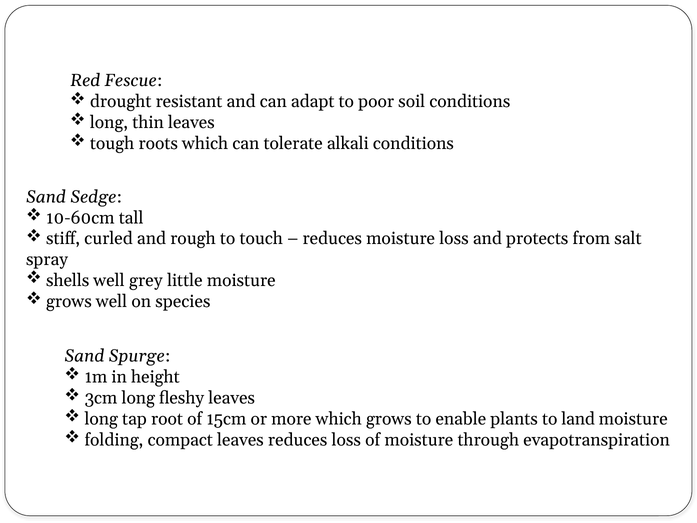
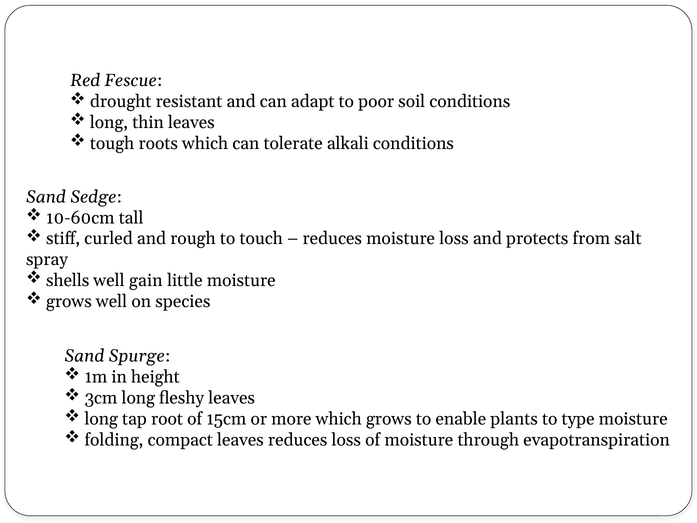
grey: grey -> gain
land: land -> type
